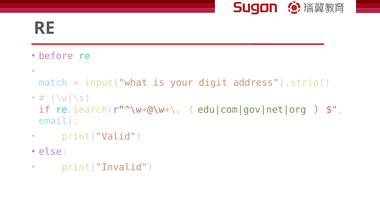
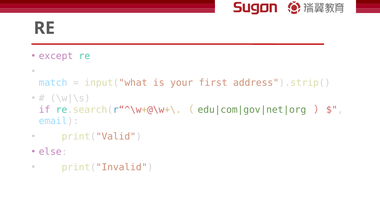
before: before -> except
digit: digit -> first
